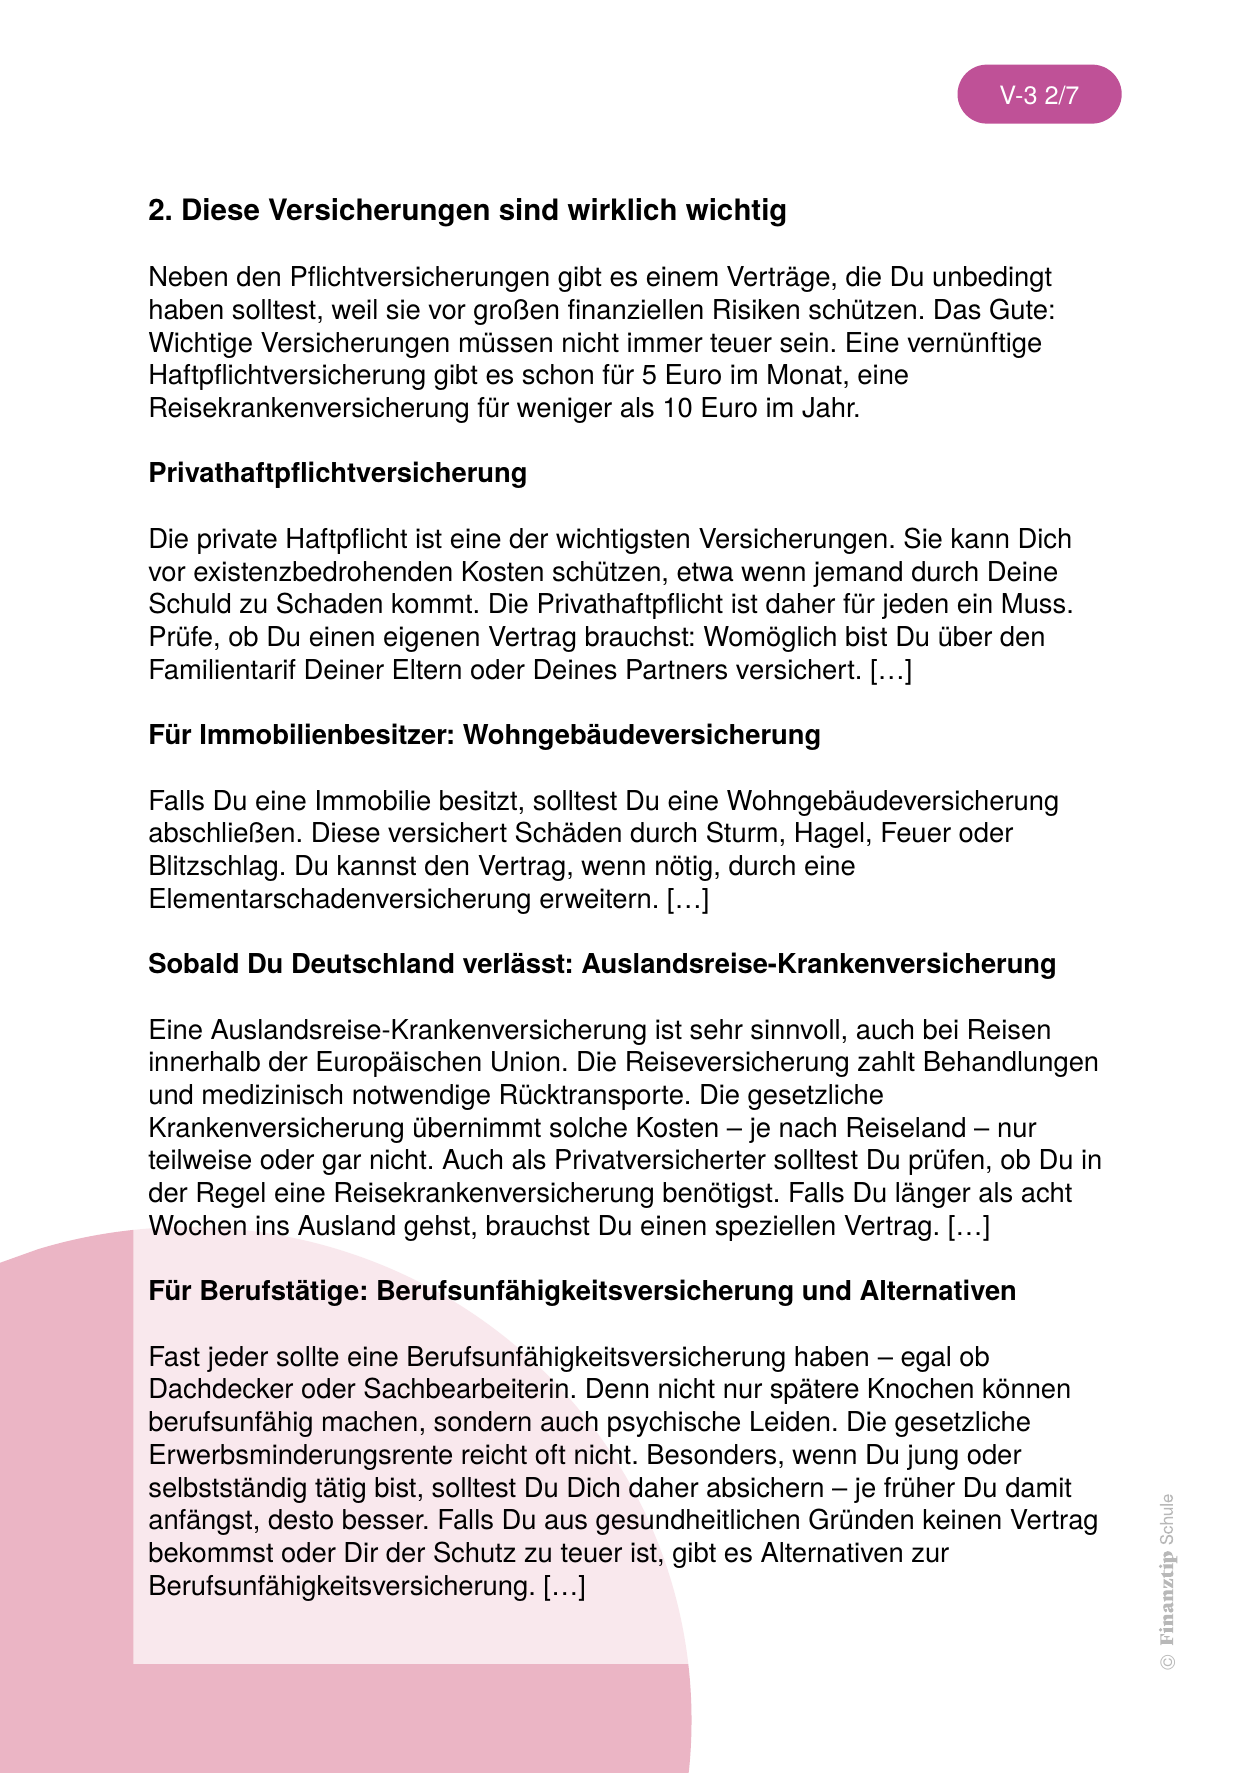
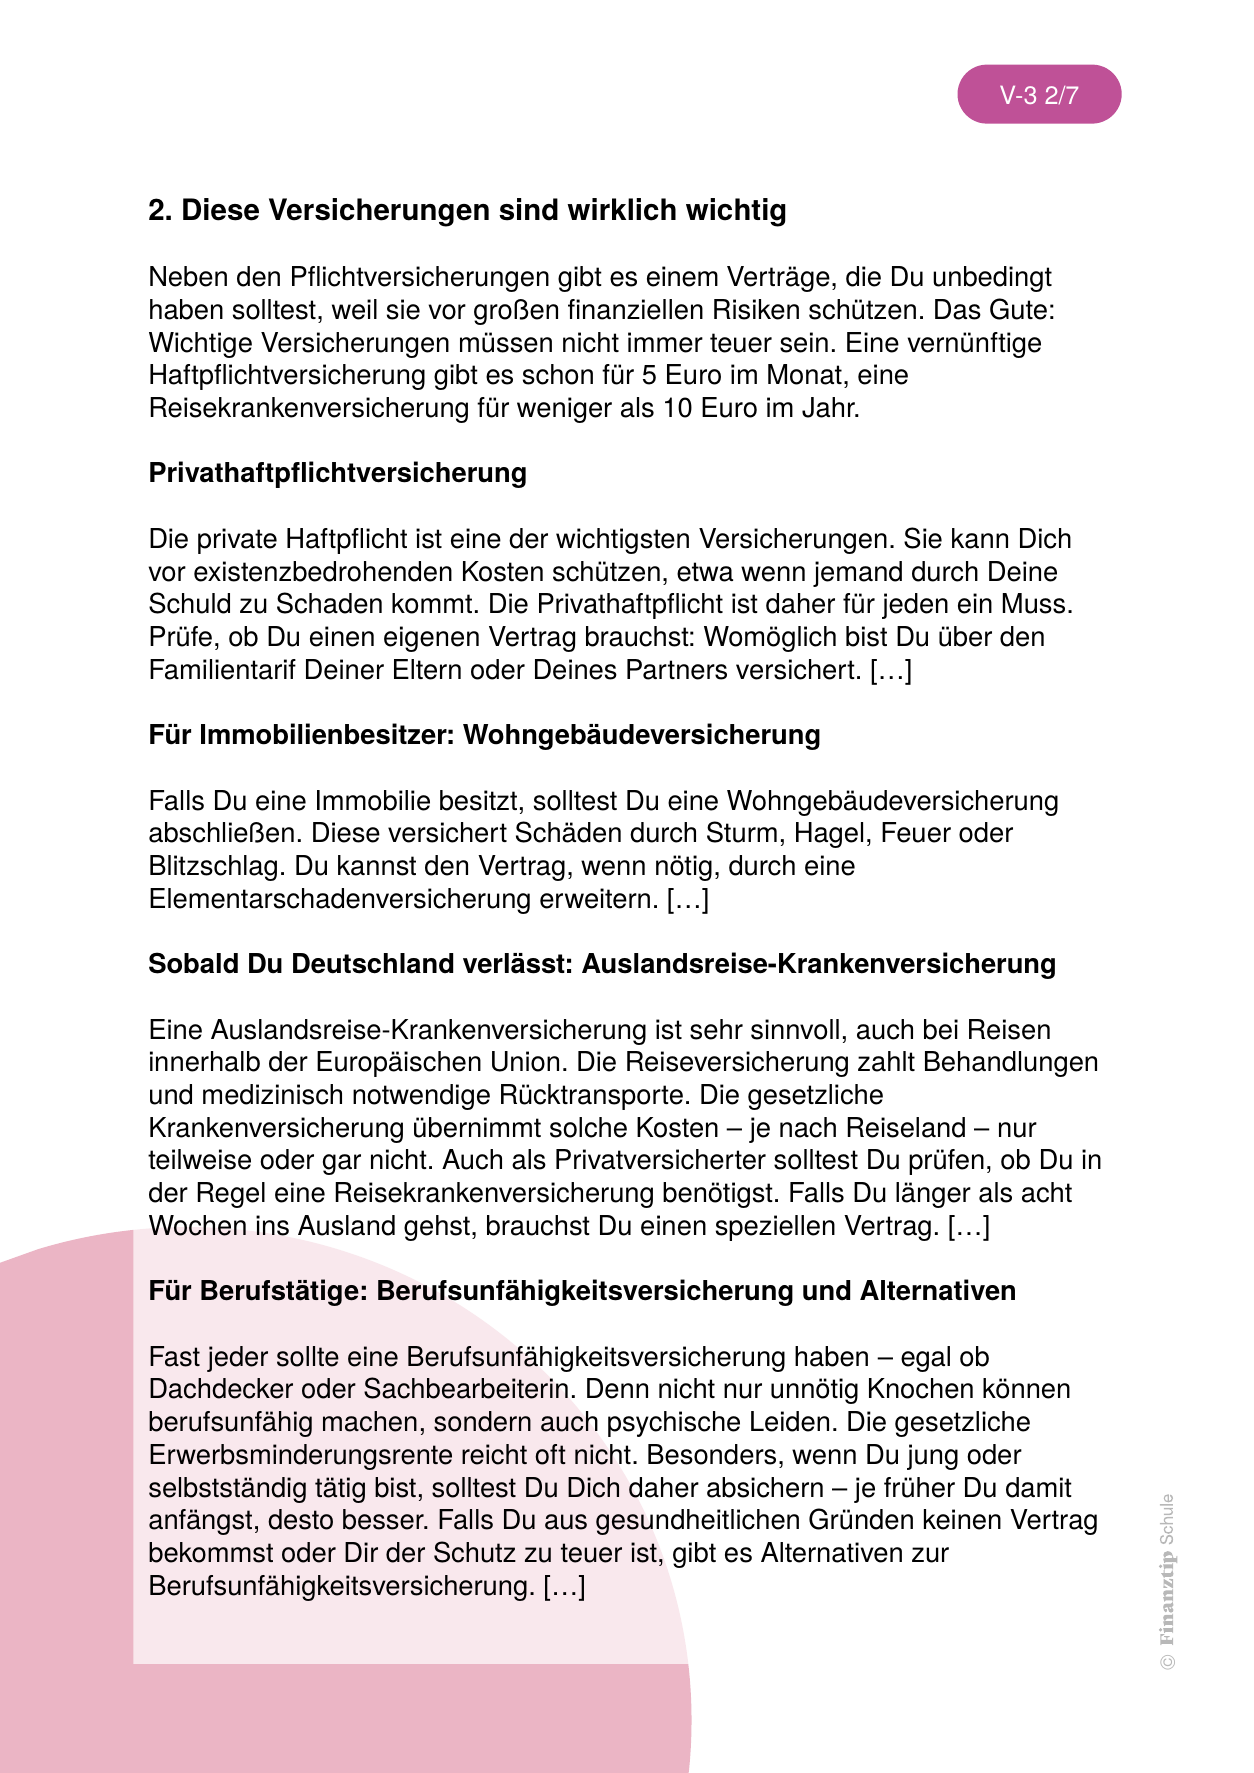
spätere: spätere -> unnötig
